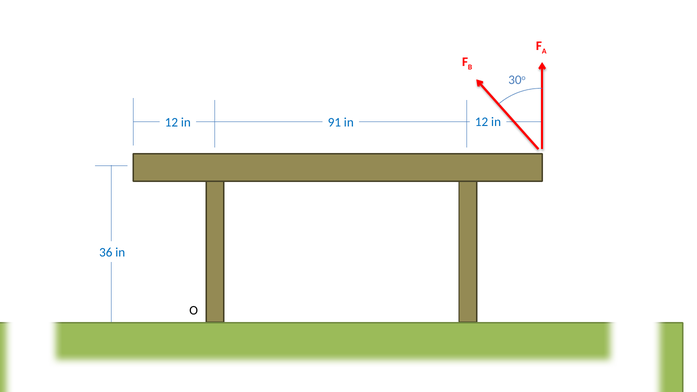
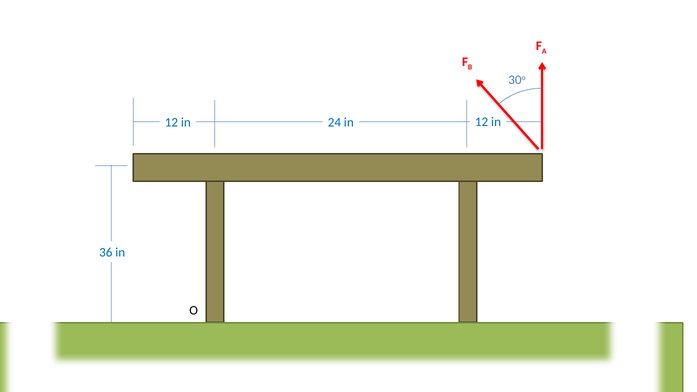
91: 91 -> 24
